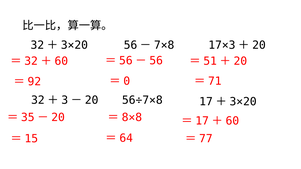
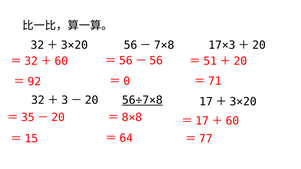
56÷7×8 underline: none -> present
